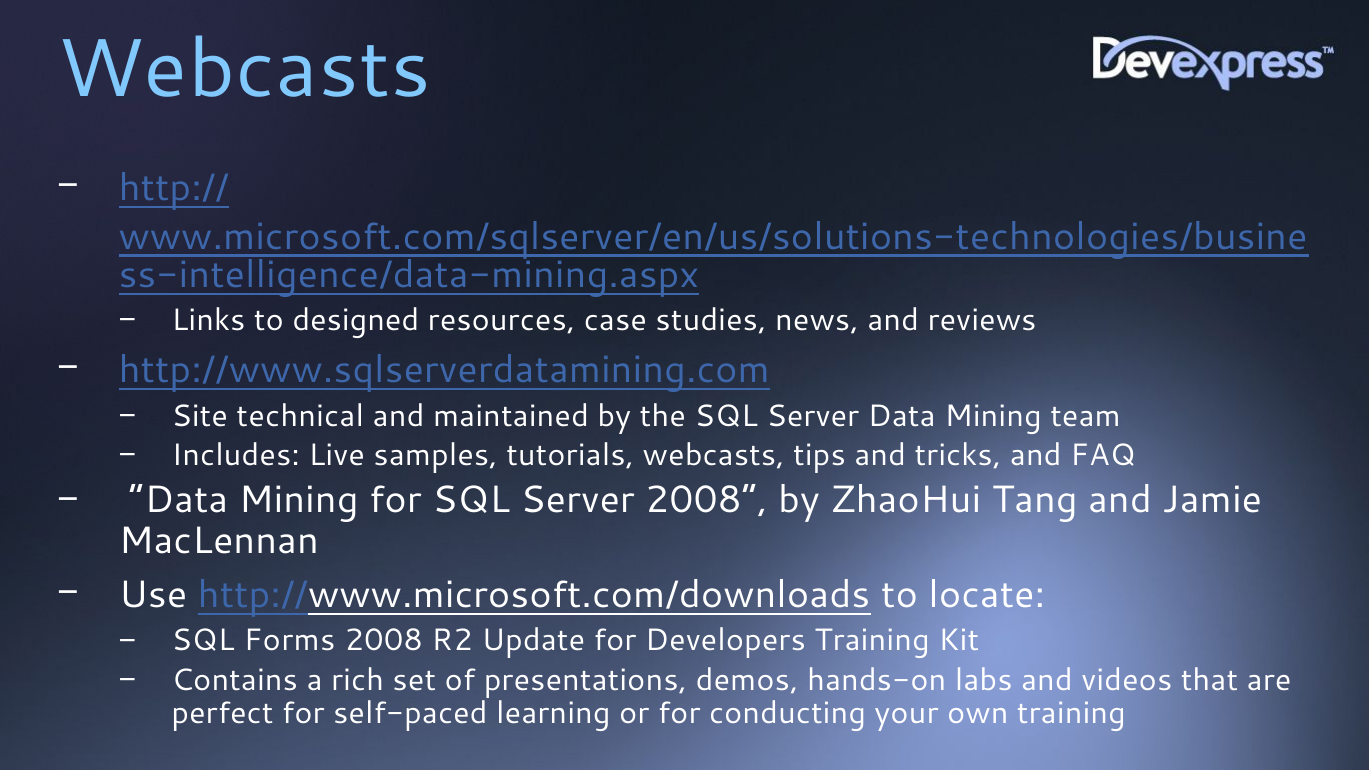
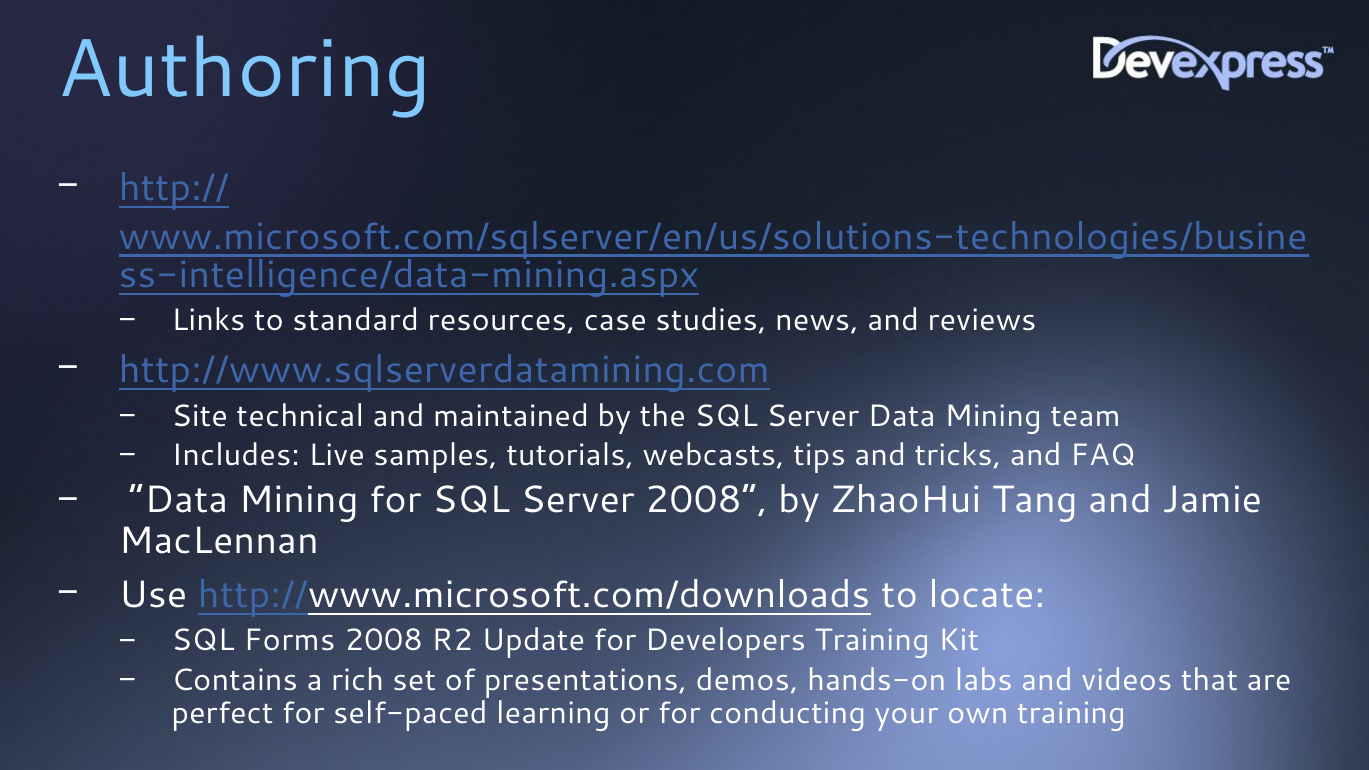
Webcasts at (244, 70): Webcasts -> Authoring
designed: designed -> standard
